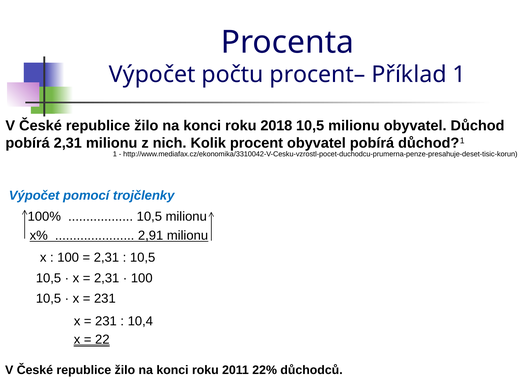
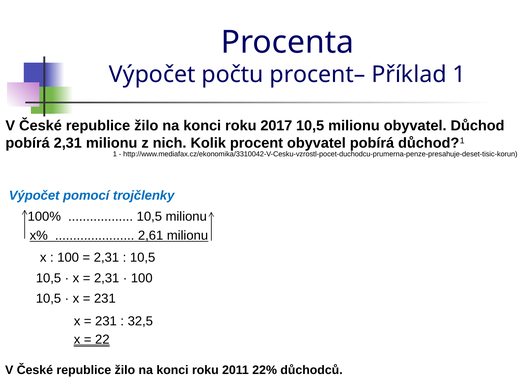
2018: 2018 -> 2017
2,91: 2,91 -> 2,61
10,4: 10,4 -> 32,5
